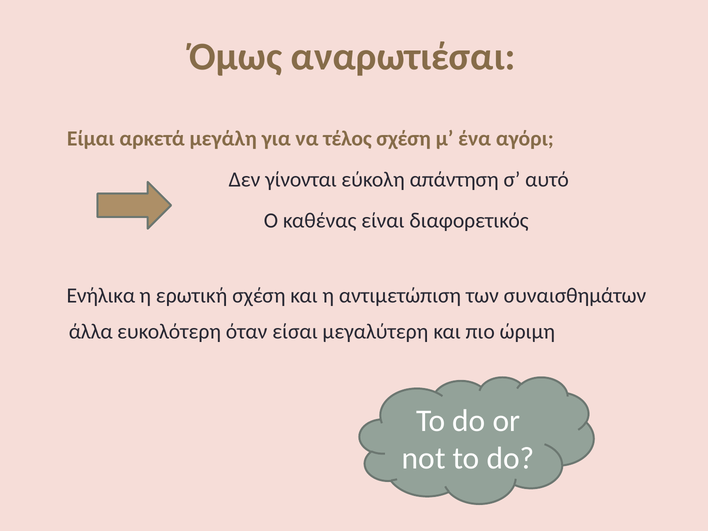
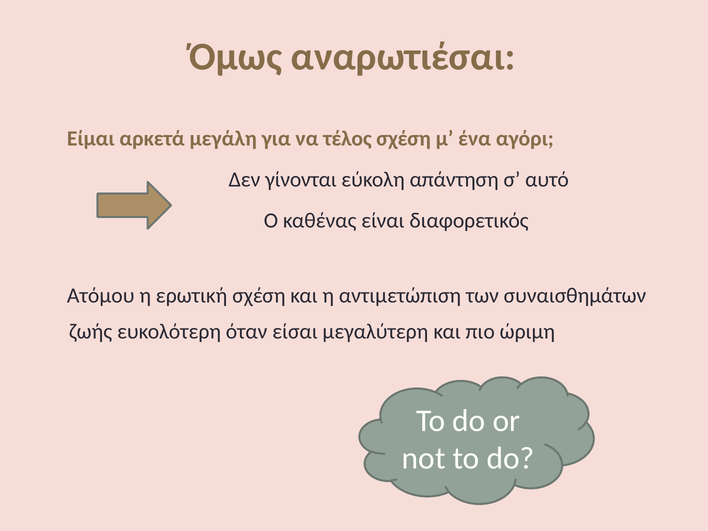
Ενήλικα: Ενήλικα -> Ατόμου
άλλα: άλλα -> ζωής
